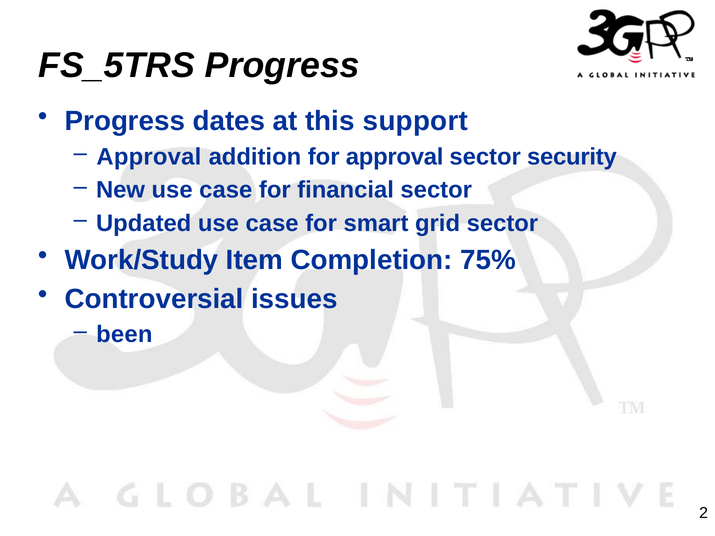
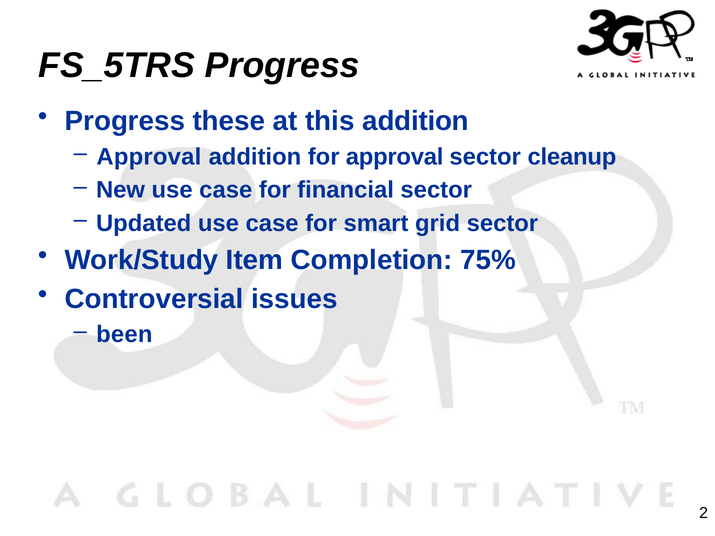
dates: dates -> these
this support: support -> addition
security: security -> cleanup
